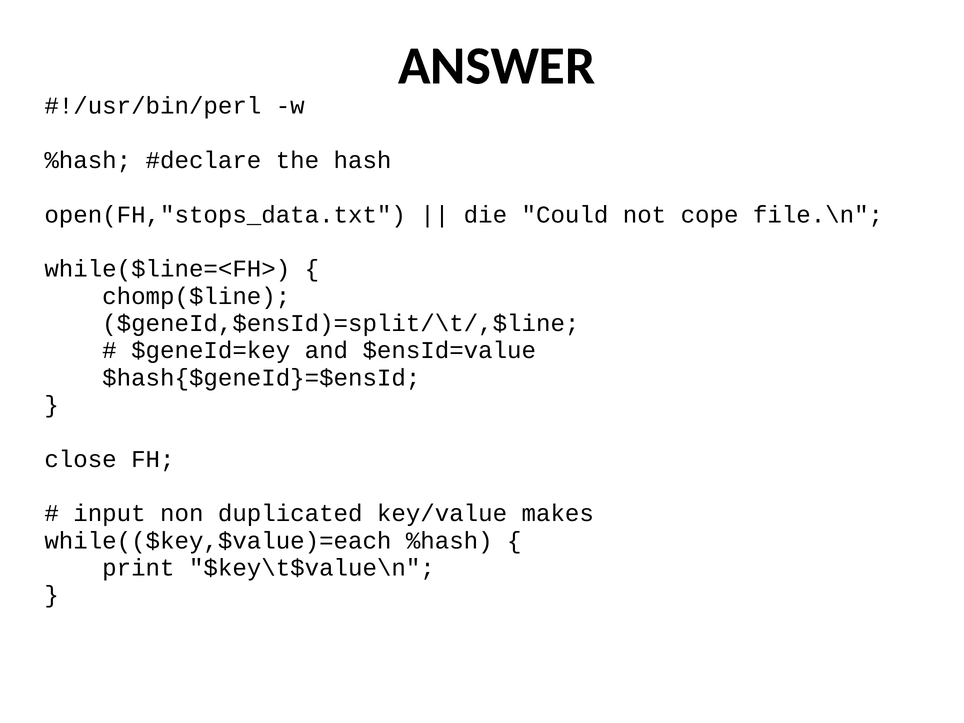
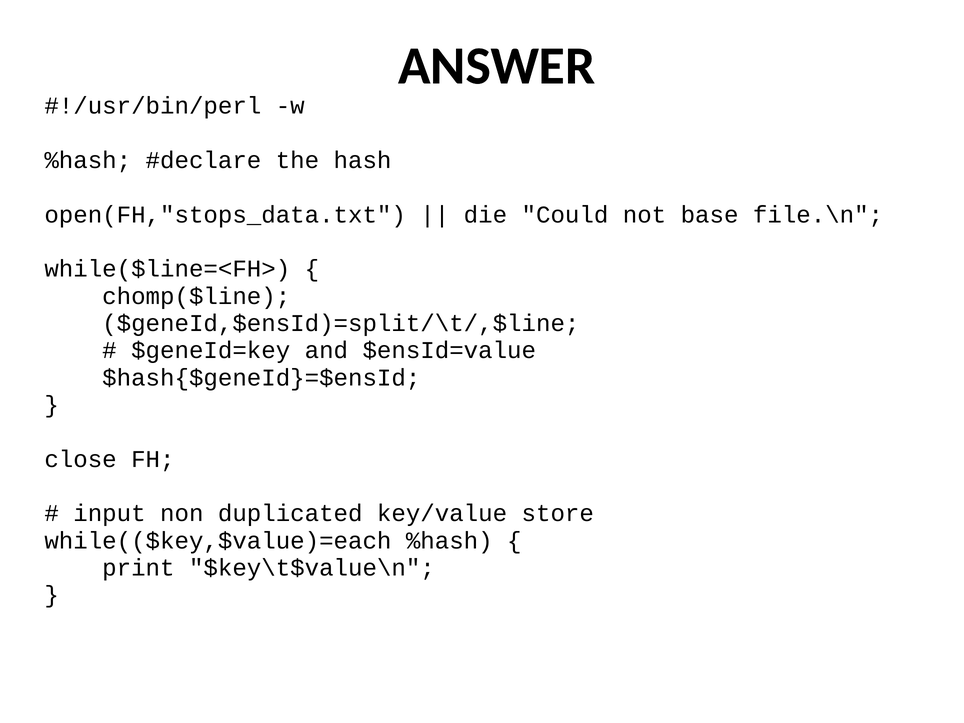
cope: cope -> base
makes: makes -> store
